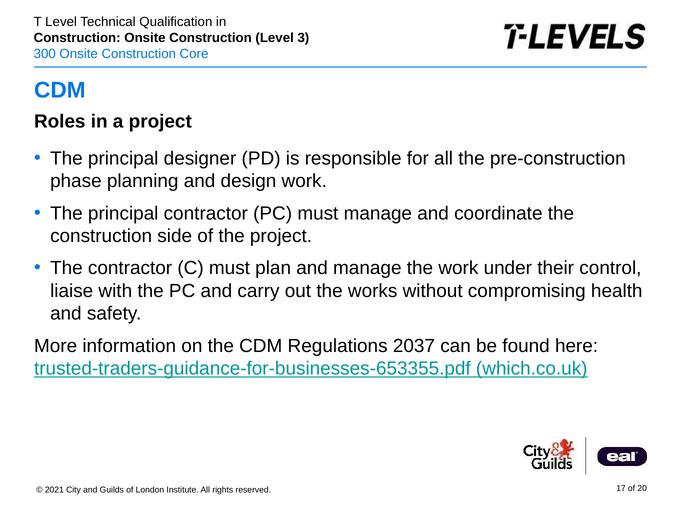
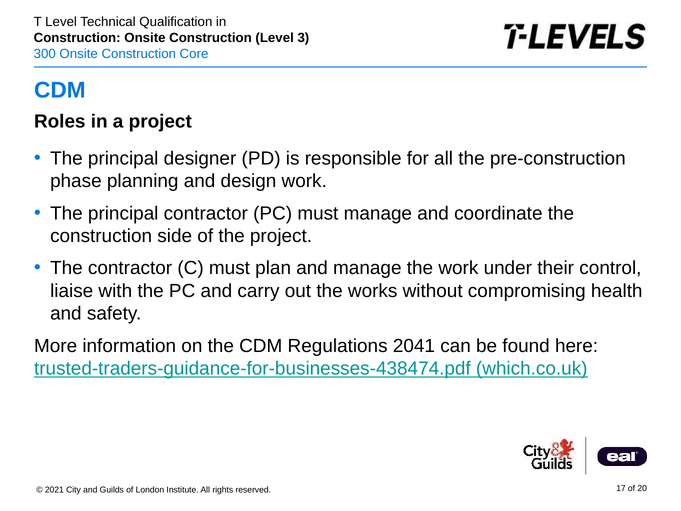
2037: 2037 -> 2041
trusted-traders-guidance-for-businesses-653355.pdf: trusted-traders-guidance-for-businesses-653355.pdf -> trusted-traders-guidance-for-businesses-438474.pdf
